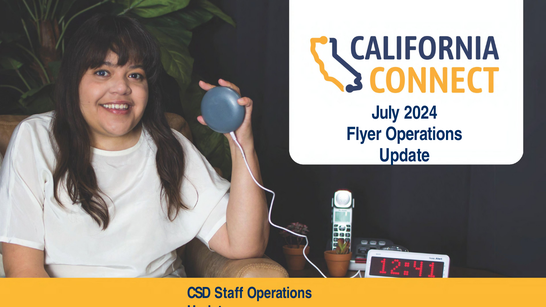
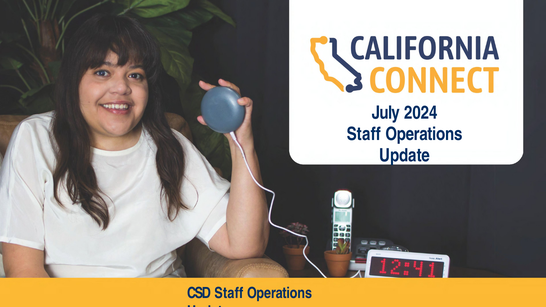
Flyer at (364, 134): Flyer -> Staff
